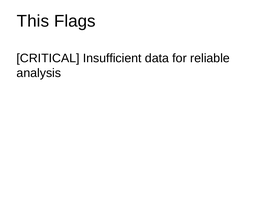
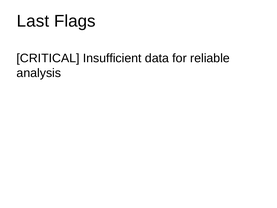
This: This -> Last
